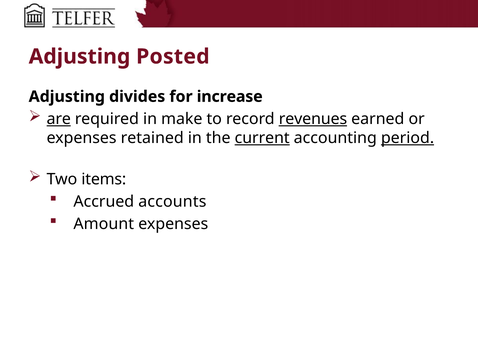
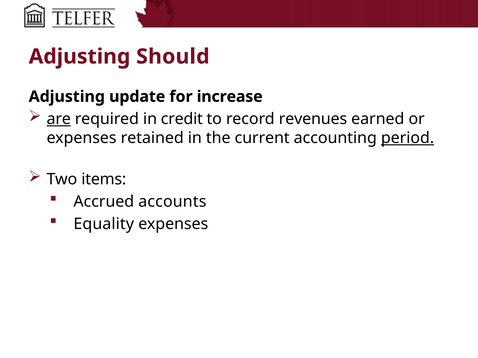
Posted: Posted -> Should
divides: divides -> update
make: make -> credit
revenues underline: present -> none
current underline: present -> none
Amount: Amount -> Equality
